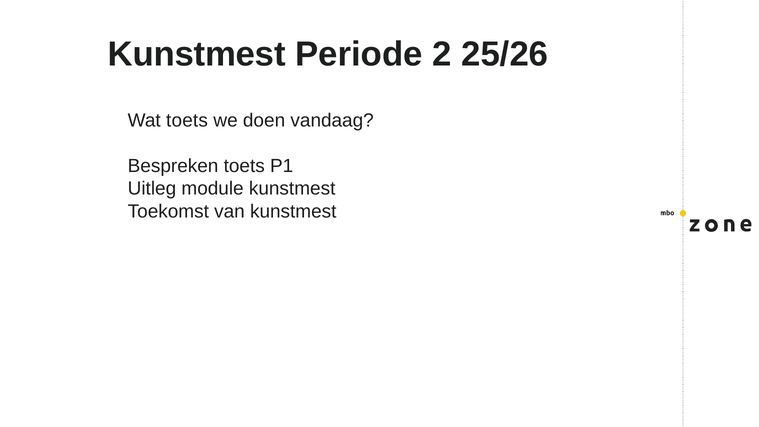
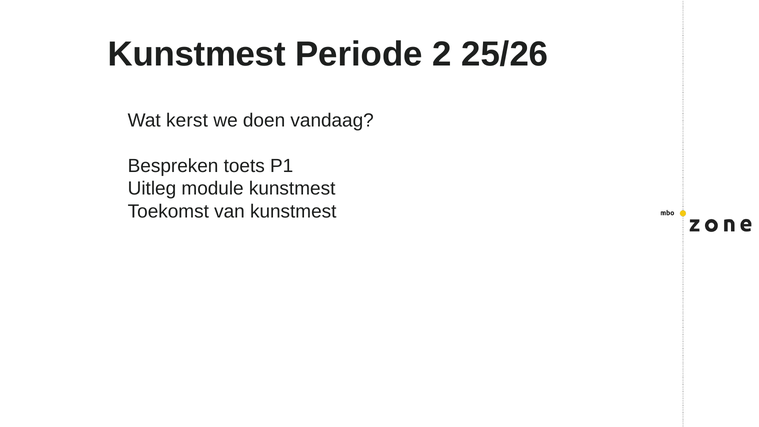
Wat toets: toets -> kerst
